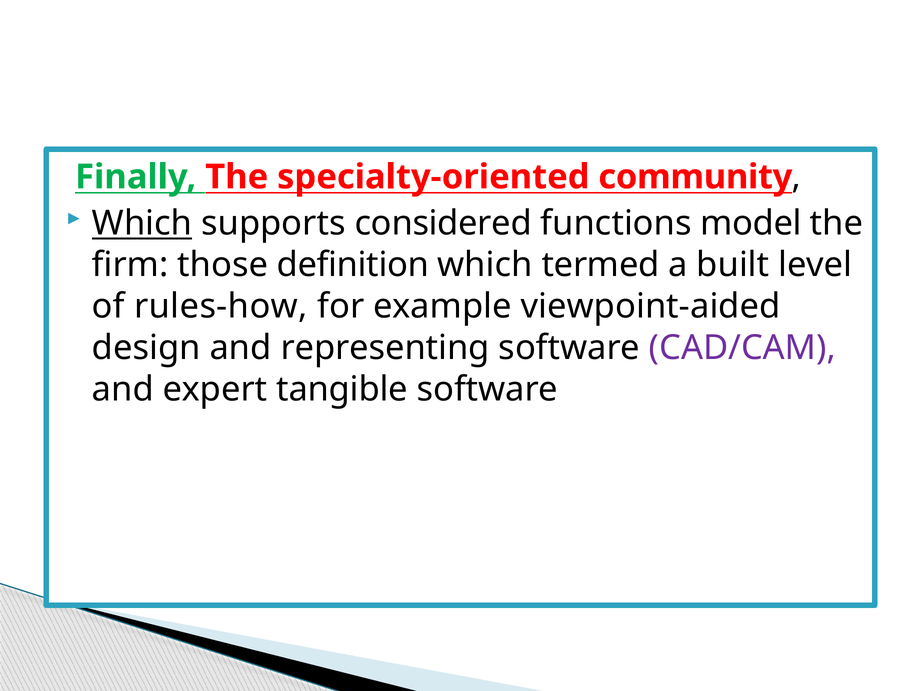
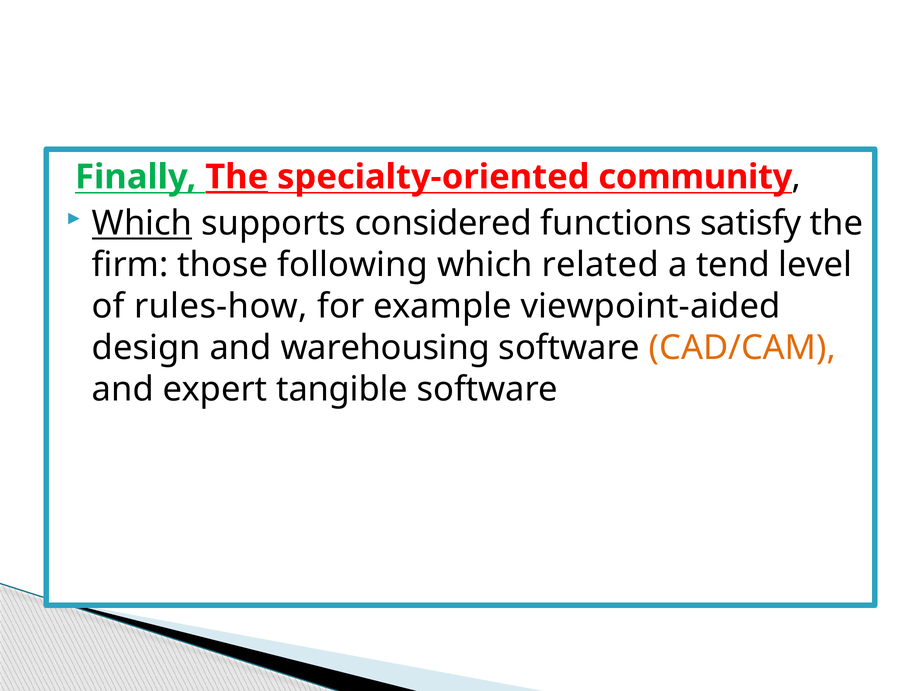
The at (237, 177) underline: none -> present
model: model -> satisfy
definition: definition -> following
termed: termed -> related
built: built -> tend
representing: representing -> warehousing
CAD/CAM colour: purple -> orange
